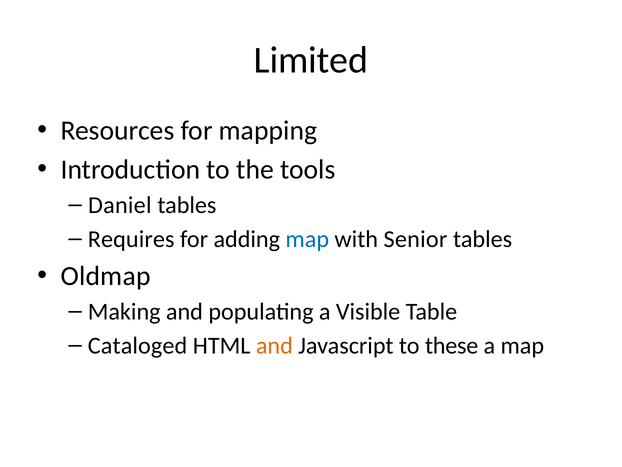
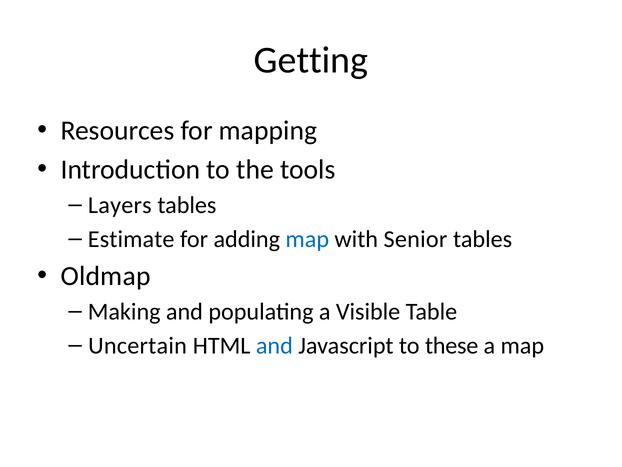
Limited: Limited -> Getting
Daniel: Daniel -> Layers
Requires: Requires -> Estimate
Cataloged: Cataloged -> Uncertain
and at (274, 345) colour: orange -> blue
